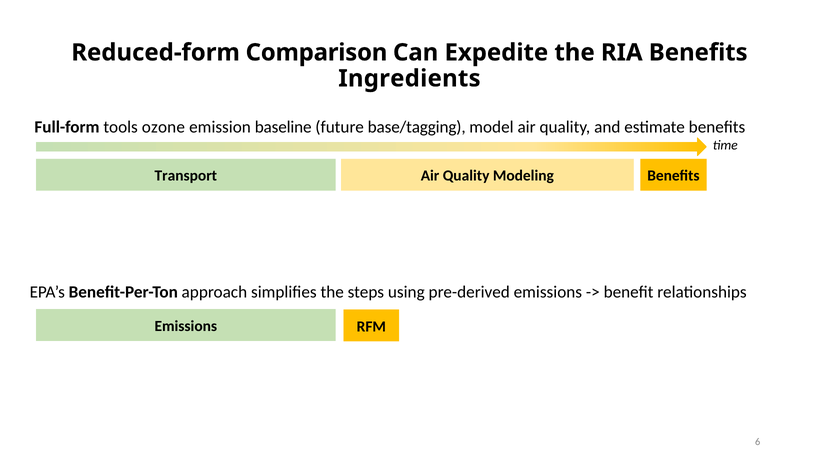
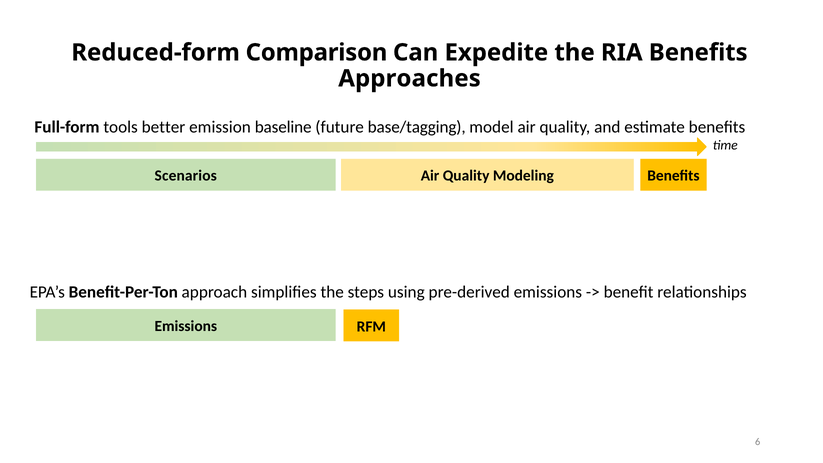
Ingredients: Ingredients -> Approaches
ozone: ozone -> better
Transport: Transport -> Scenarios
